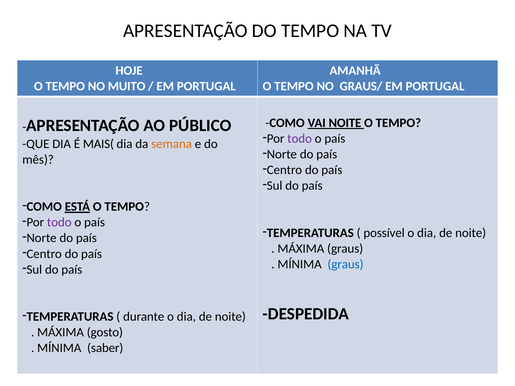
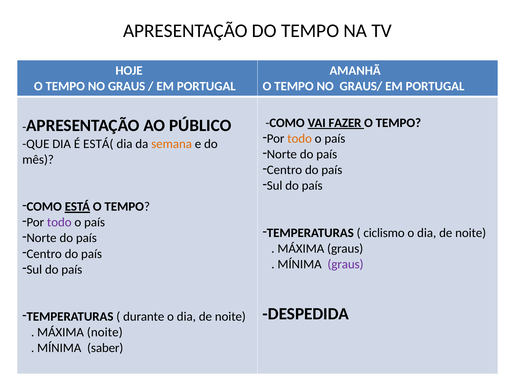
NO MUITO: MUITO -> GRAUS
VAI NOITE: NOITE -> FAZER
todo at (300, 139) colour: purple -> orange
MAIS(: MAIS( -> ESTÁ(
possível: possível -> ciclismo
graus at (346, 264) colour: blue -> purple
MÁXIMA gosto: gosto -> noite
